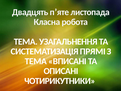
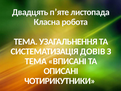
ПРЯМІ: ПРЯМІ -> ДОВІВ
